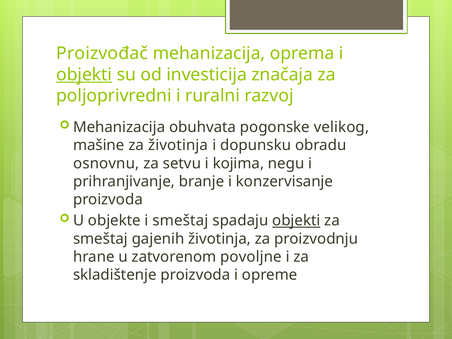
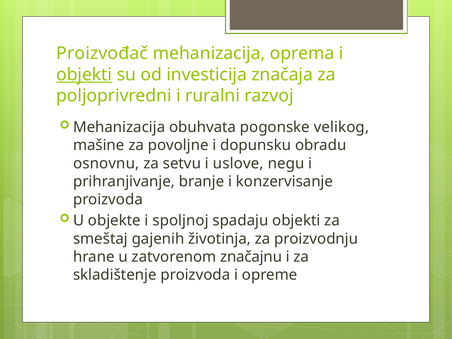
za životinja: životinja -> povoljne
kojima: kojima -> uslove
i smeštaj: smeštaj -> spoljnoj
objekti at (296, 221) underline: present -> none
povoljne: povoljne -> značajnu
